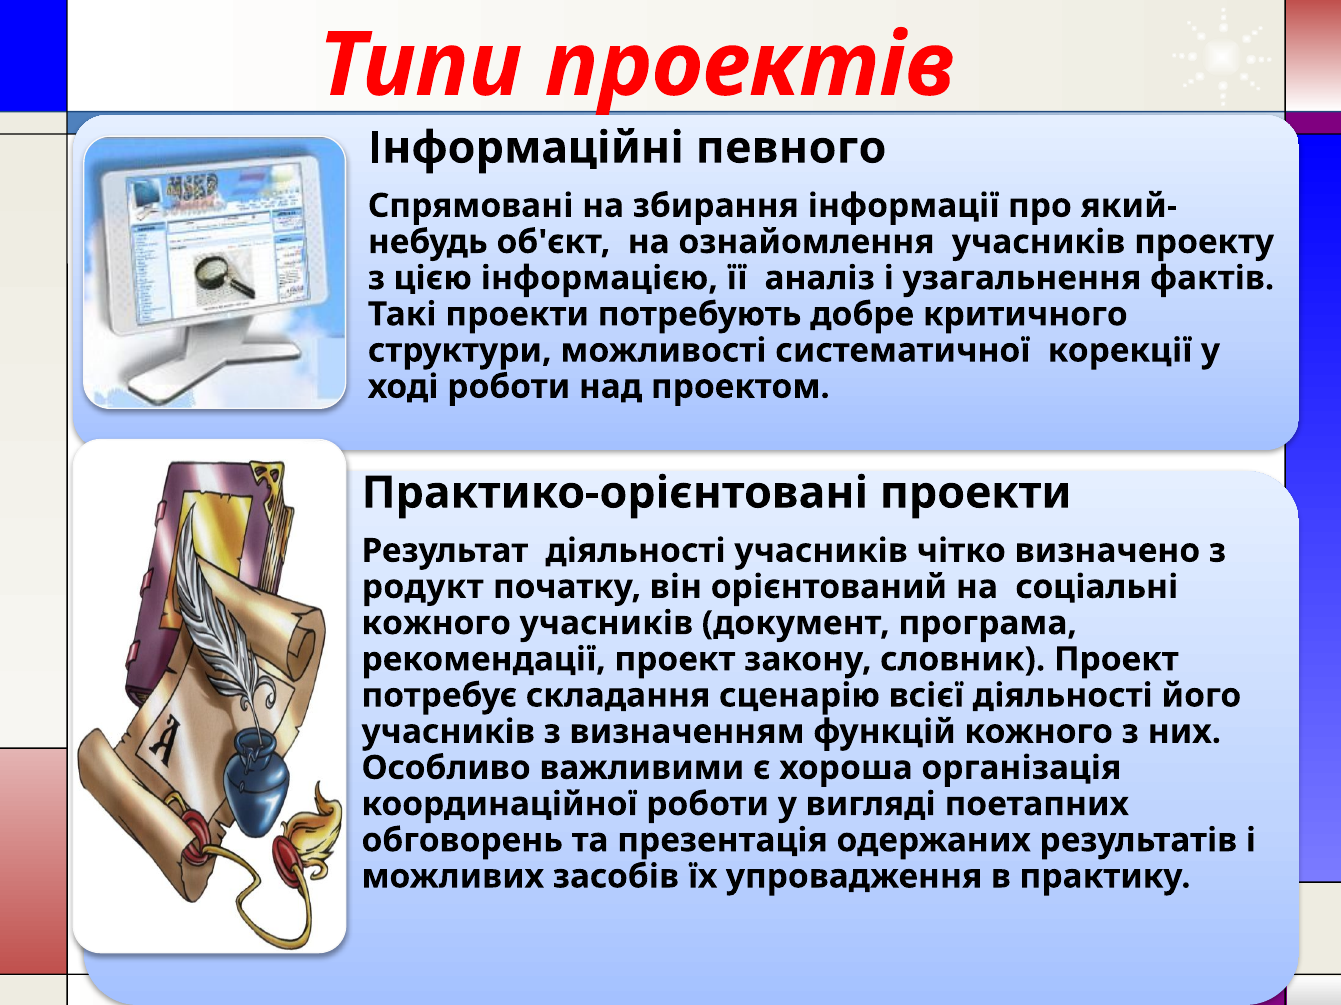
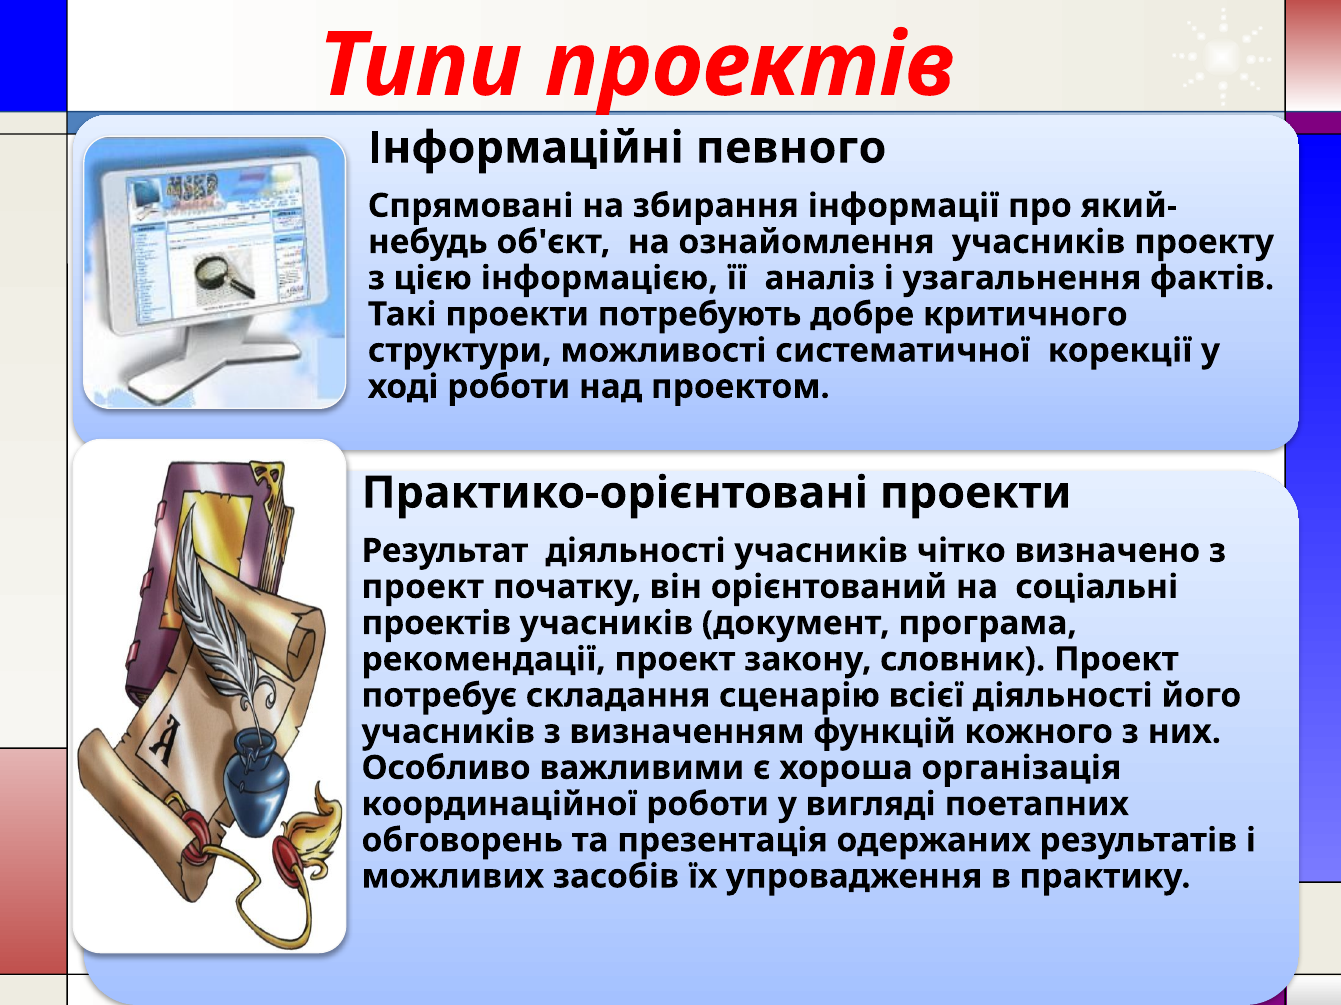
родукт at (423, 587): родукт -> проект
кожного at (436, 624): кожного -> проектів
